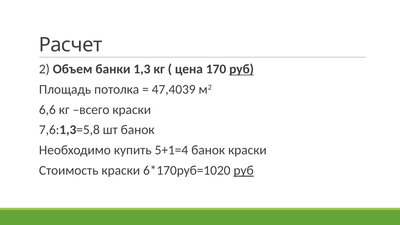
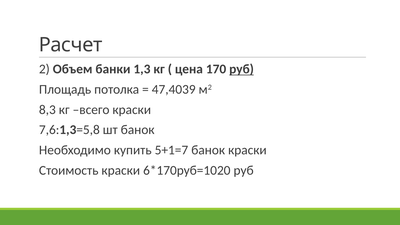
6,6: 6,6 -> 8,3
5+1=4: 5+1=4 -> 5+1=7
руб at (244, 170) underline: present -> none
